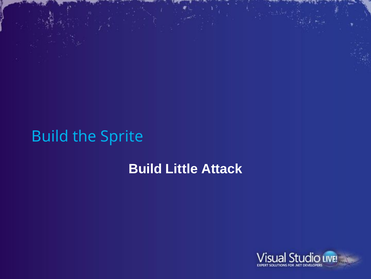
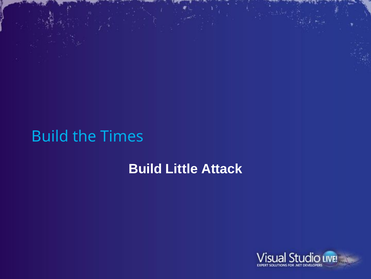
Sprite: Sprite -> Times
